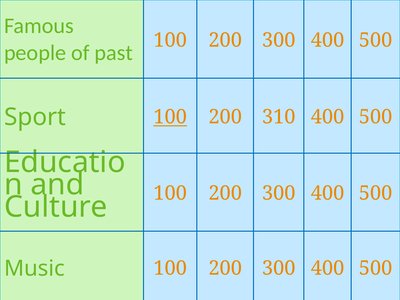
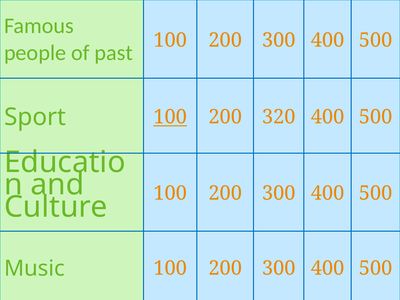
310: 310 -> 320
